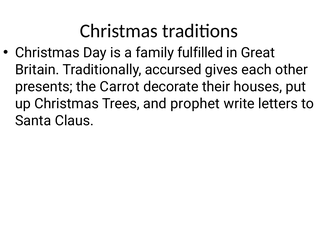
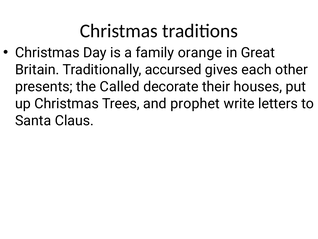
fulfilled: fulfilled -> orange
Carrot: Carrot -> Called
